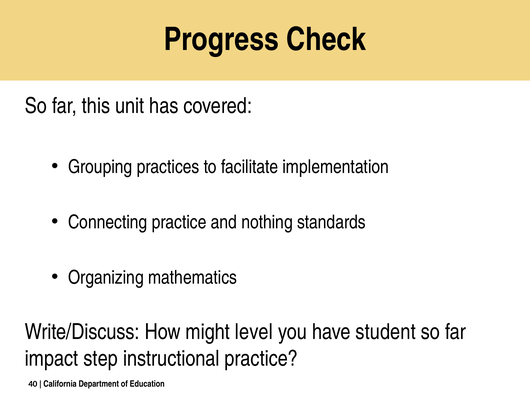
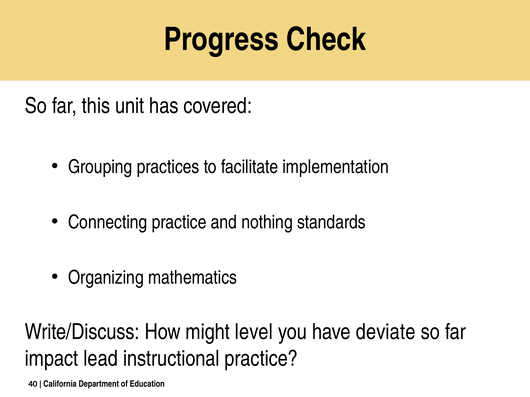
student: student -> deviate
step: step -> lead
